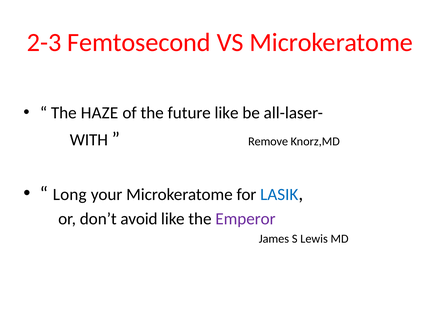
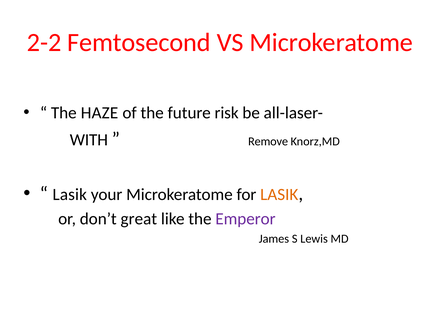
2-3: 2-3 -> 2-2
future like: like -> risk
Long at (70, 195): Long -> Lasik
LASIK at (279, 195) colour: blue -> orange
avoid: avoid -> great
